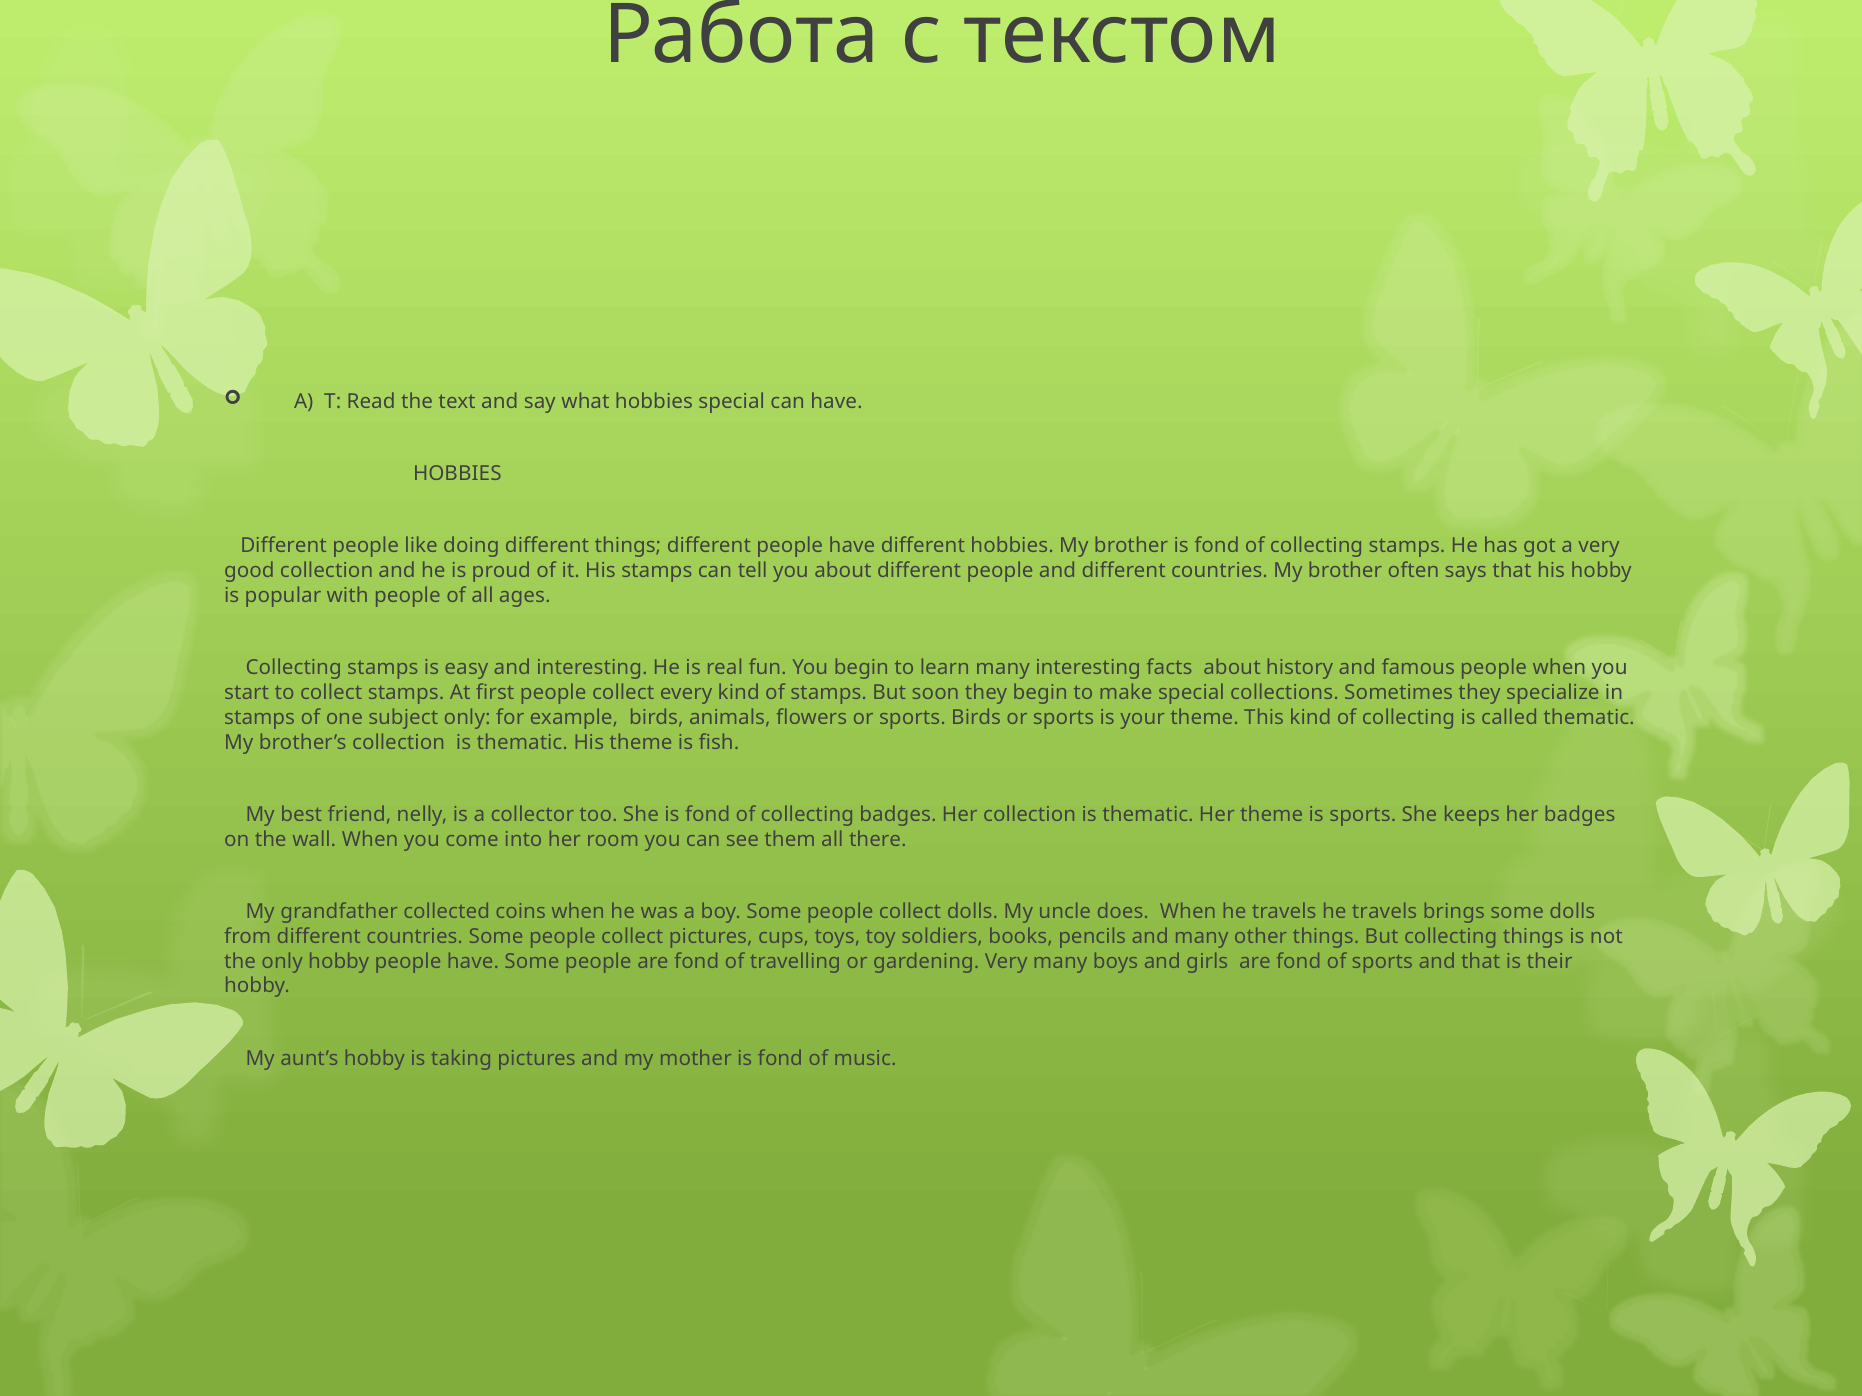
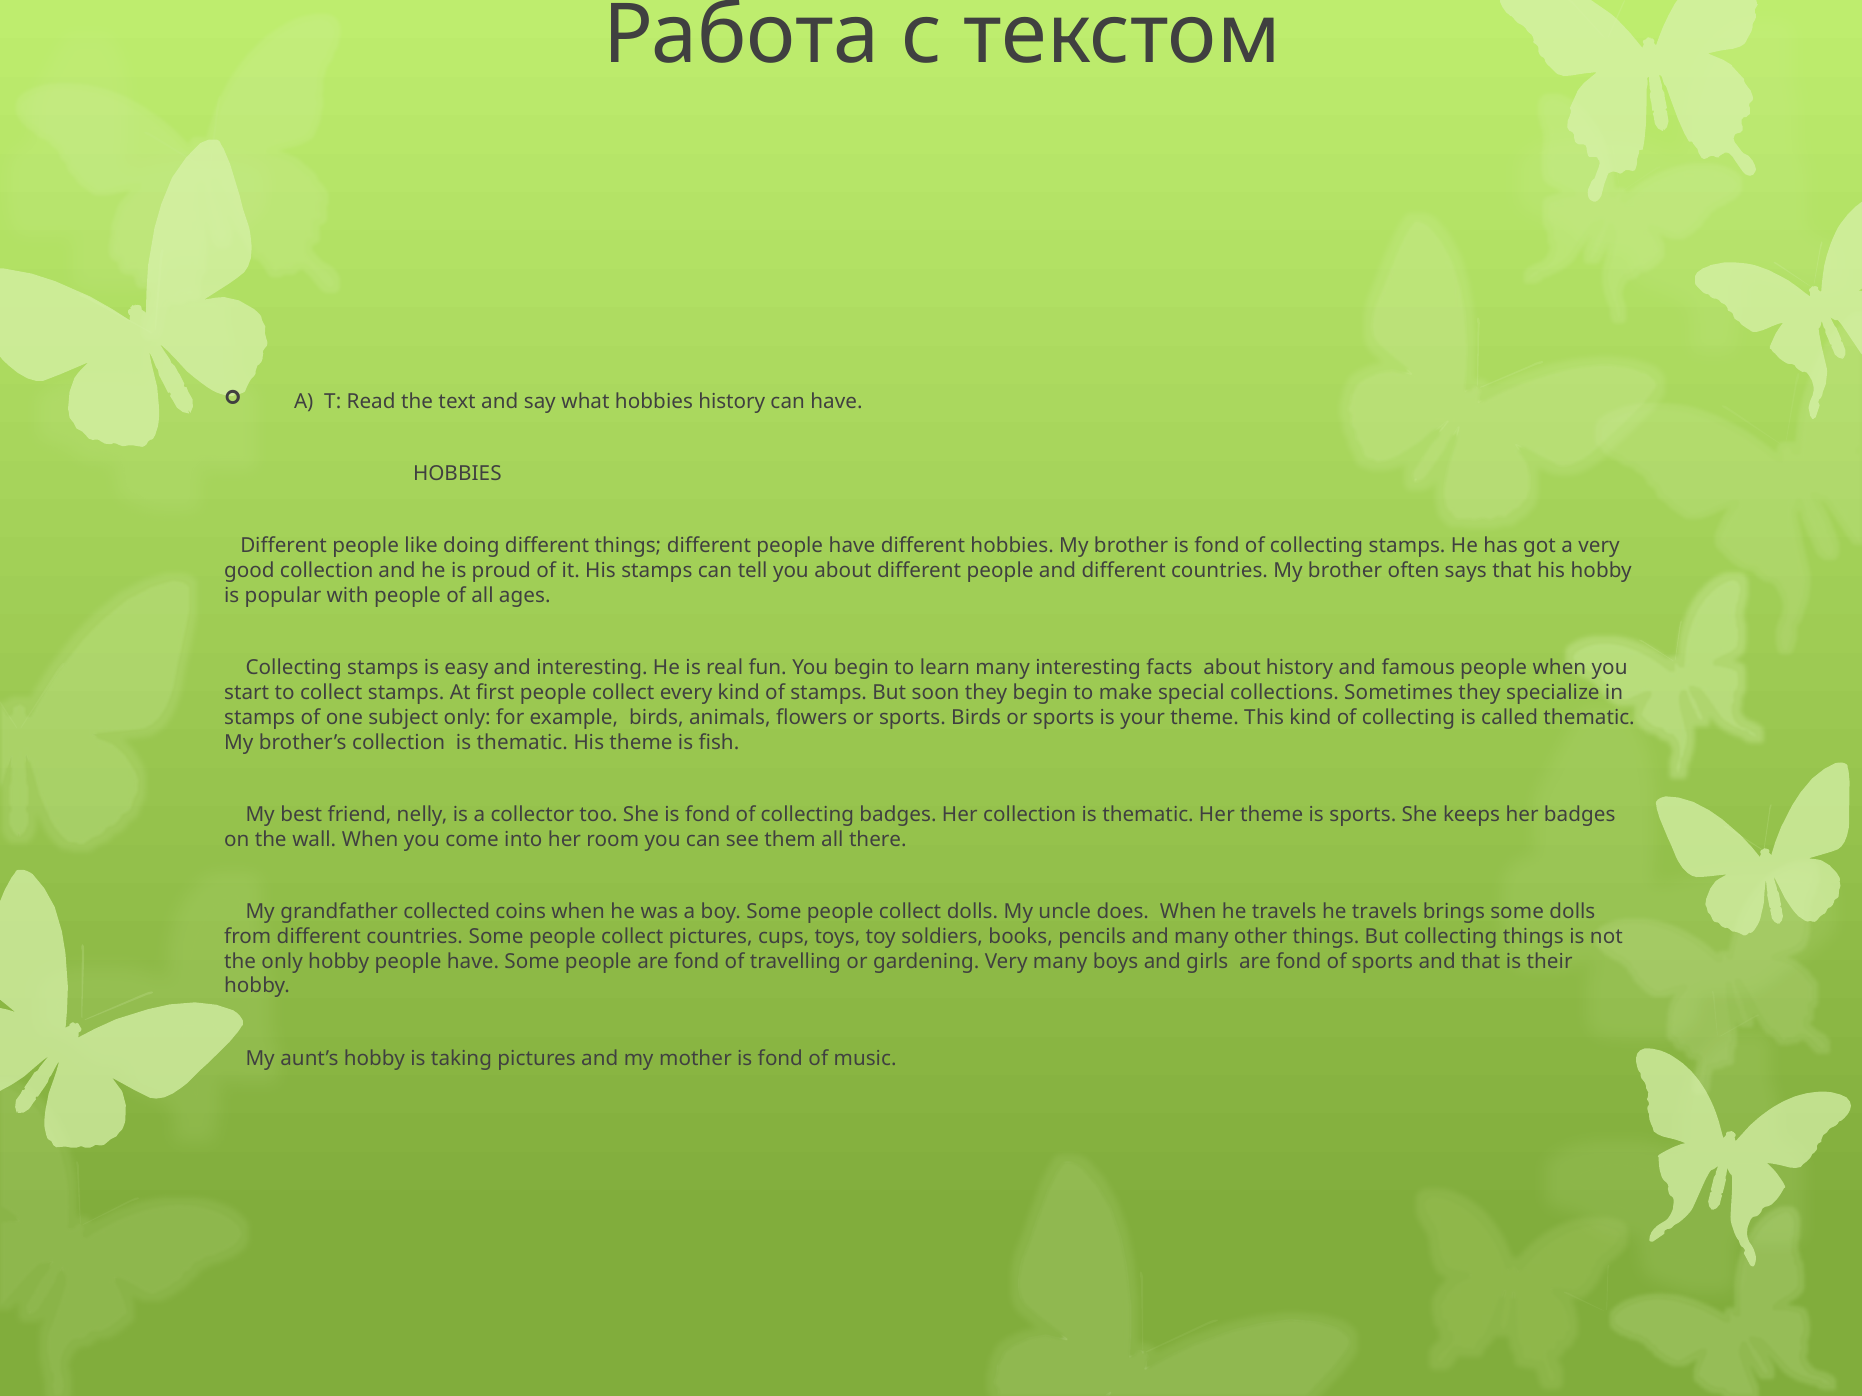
hobbies special: special -> history
